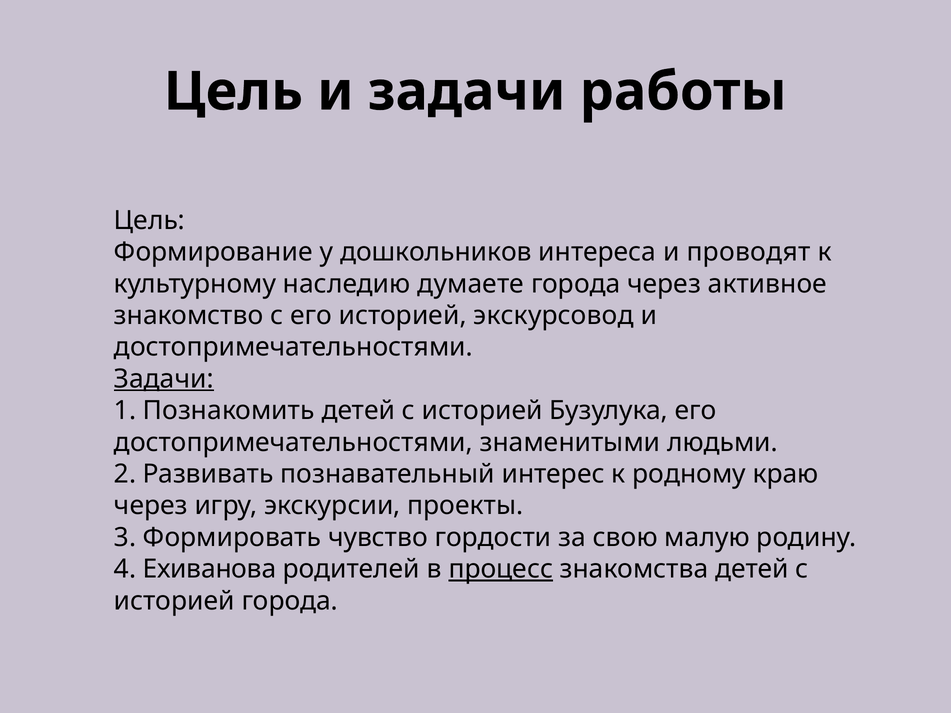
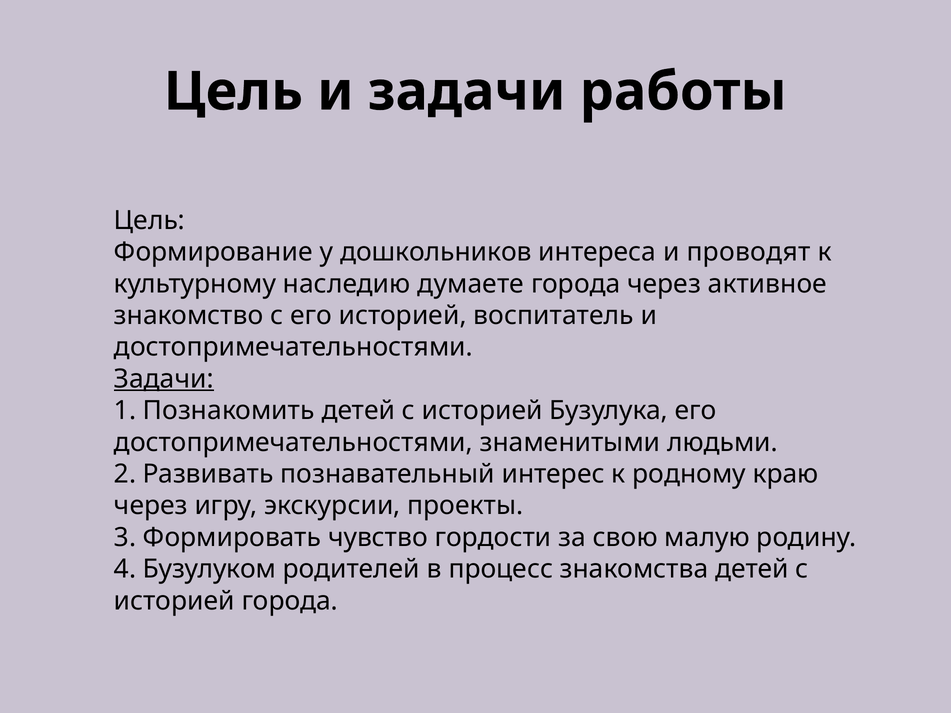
экскурсовод: экскурсовод -> воспитатель
Ехиванова: Ехиванова -> Бузулуком
процесс underline: present -> none
